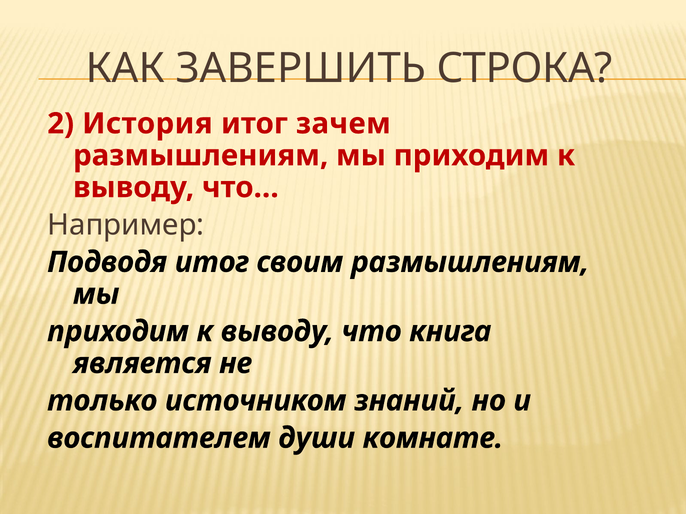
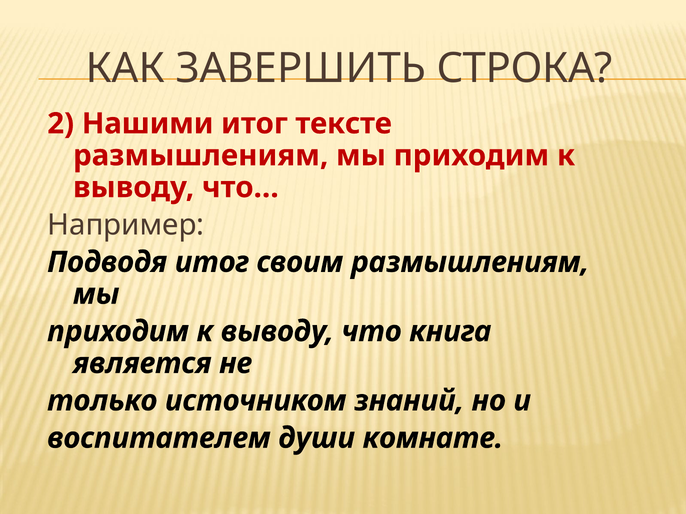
История: История -> Нашими
зачем: зачем -> тексте
